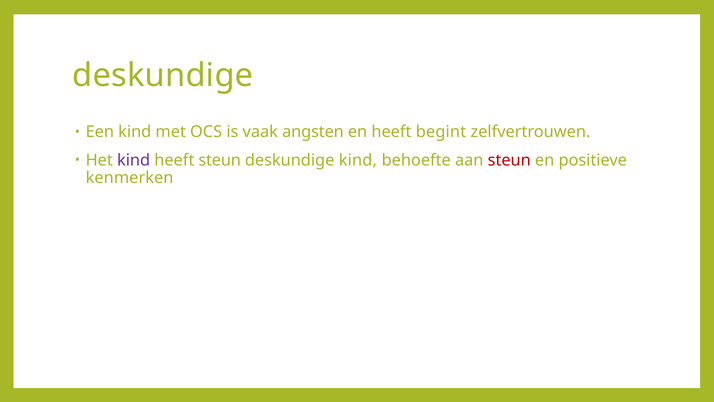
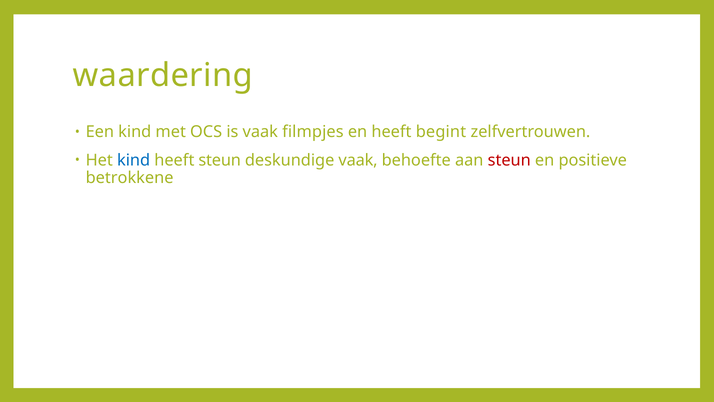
deskundige at (163, 75): deskundige -> waardering
angsten: angsten -> filmpjes
kind at (134, 160) colour: purple -> blue
deskundige kind: kind -> vaak
kenmerken: kenmerken -> betrokkene
